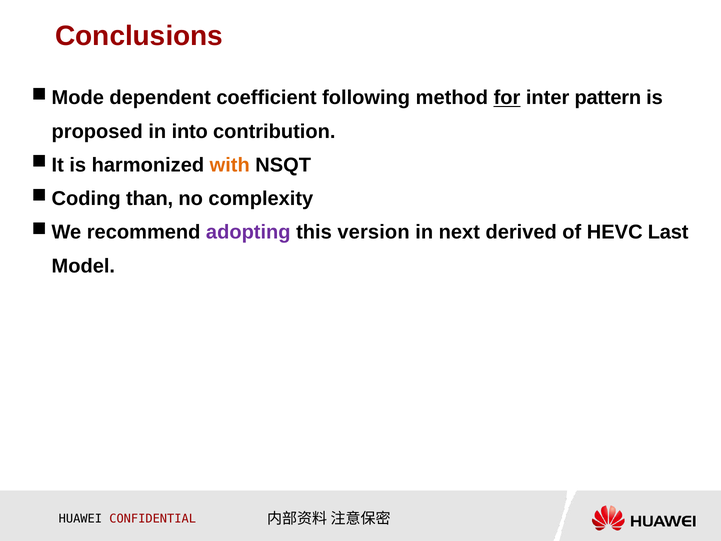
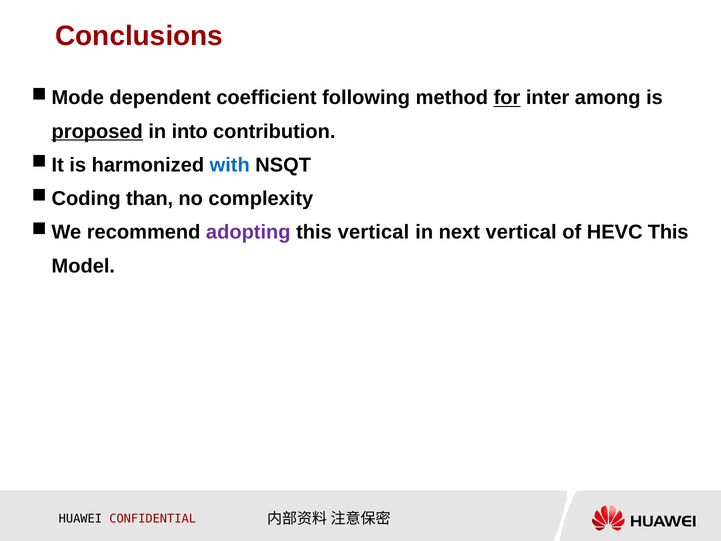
pattern: pattern -> among
proposed underline: none -> present
with colour: orange -> blue
this version: version -> vertical
next derived: derived -> vertical
HEVC Last: Last -> This
